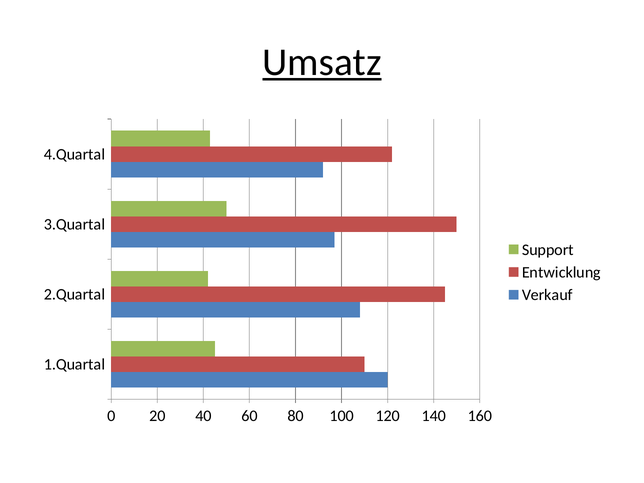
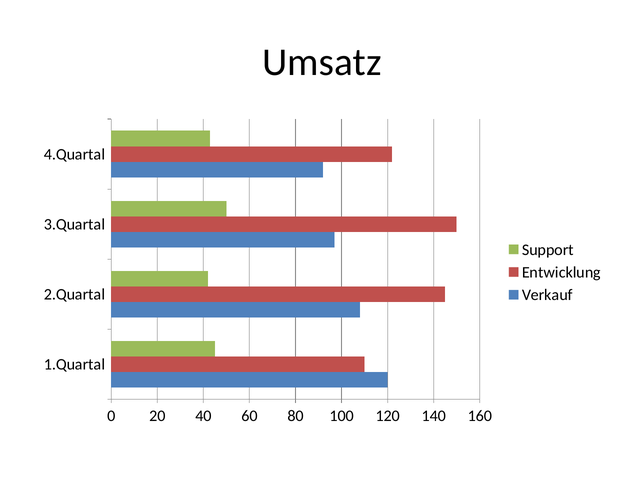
Umsatz underline: present -> none
